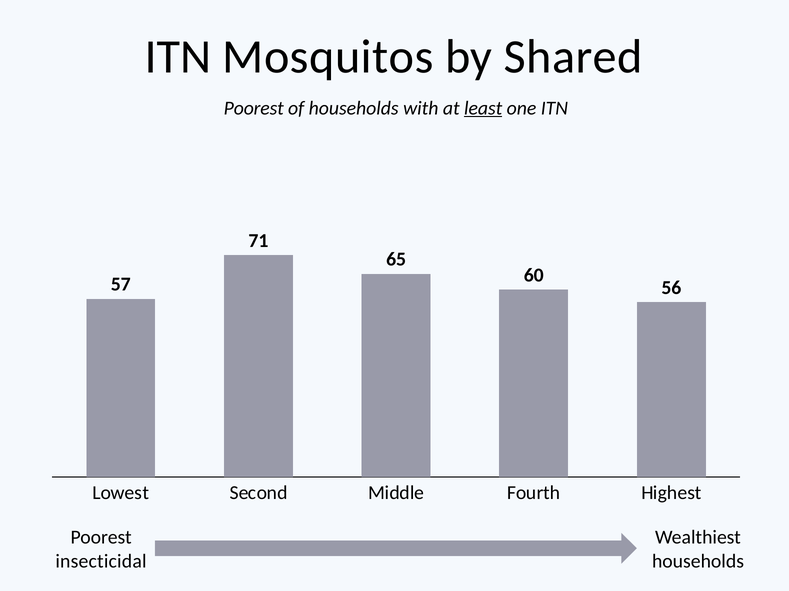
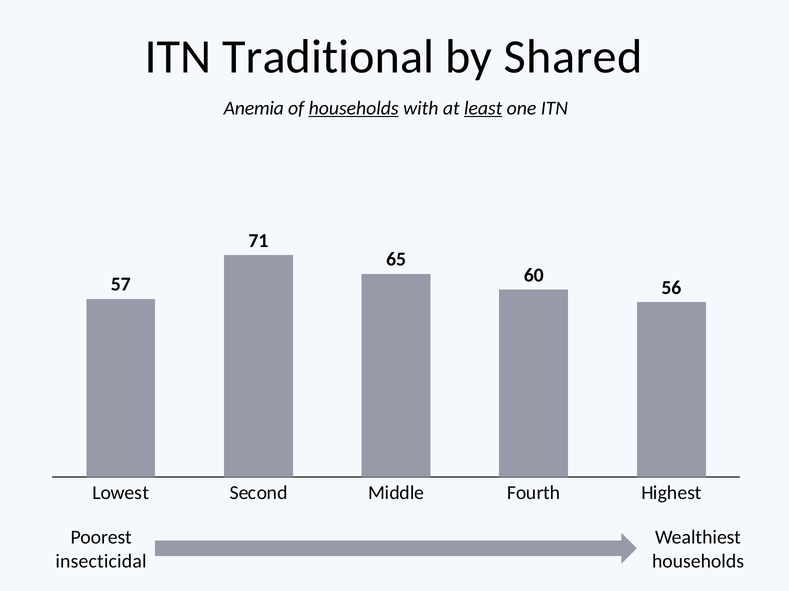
Mosquitos: Mosquitos -> Traditional
Poorest at (254, 108): Poorest -> Anemia
households at (354, 108) underline: none -> present
